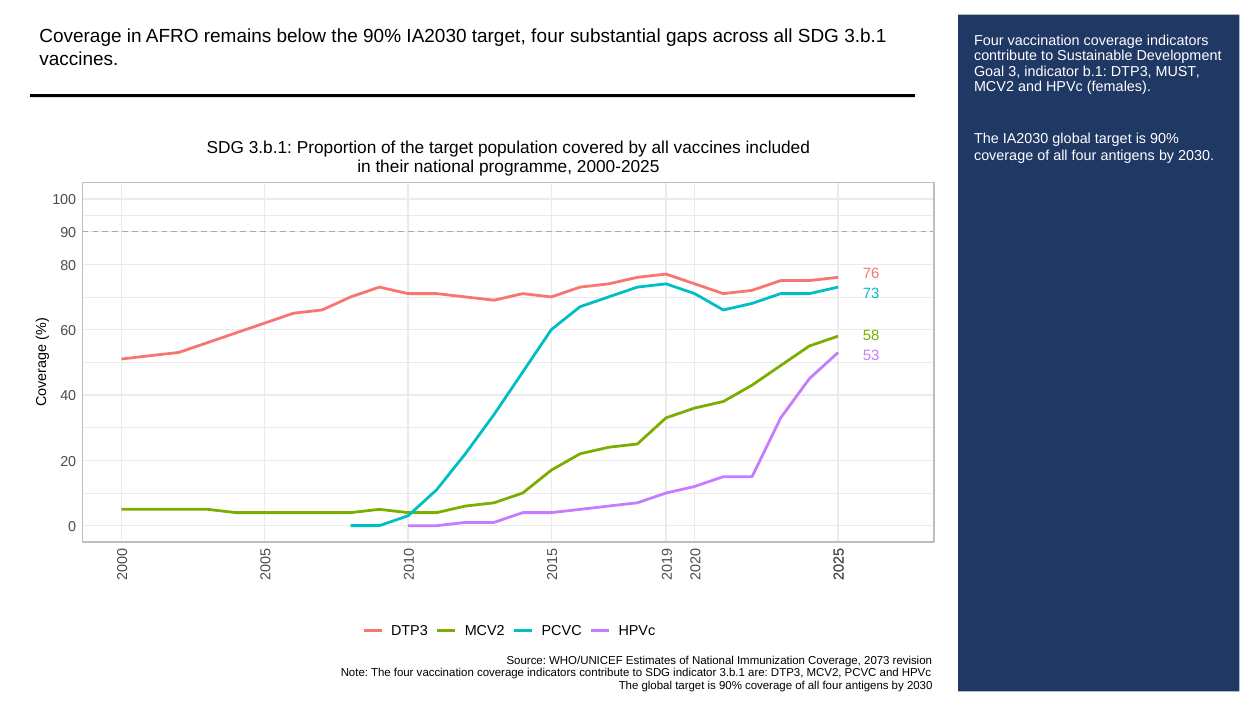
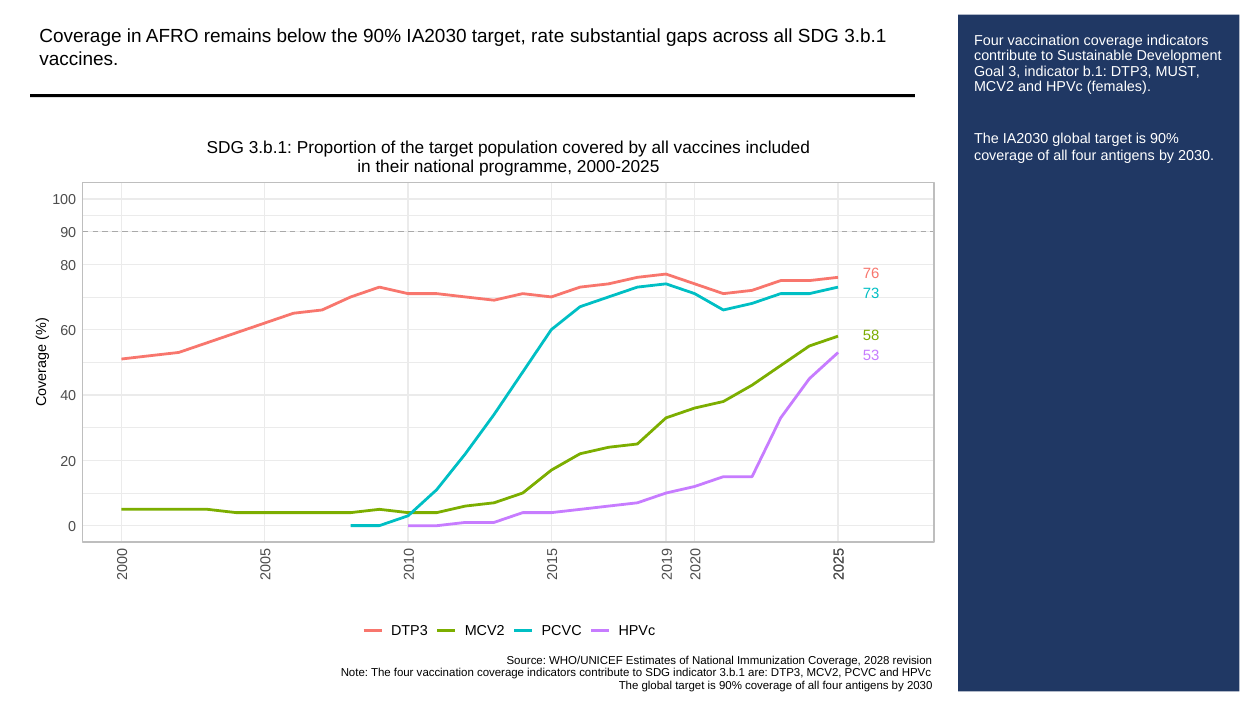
target four: four -> rate
2073: 2073 -> 2028
